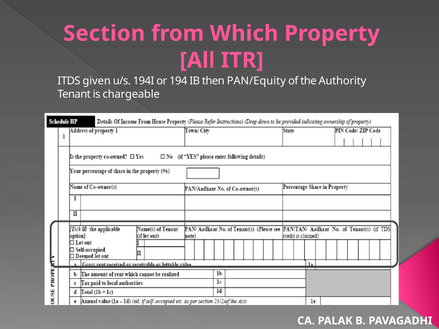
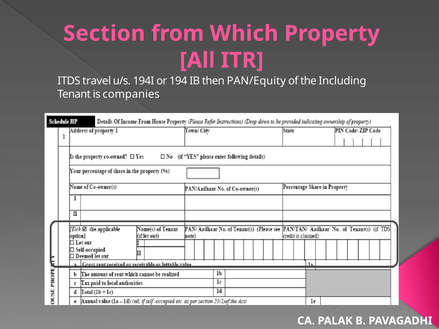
given: given -> travel
Authority: Authority -> Including
chargeable: chargeable -> companies
